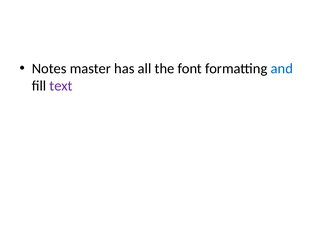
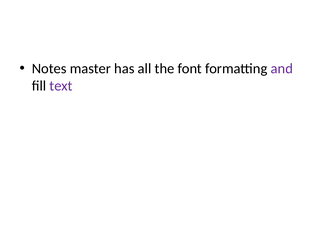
and colour: blue -> purple
